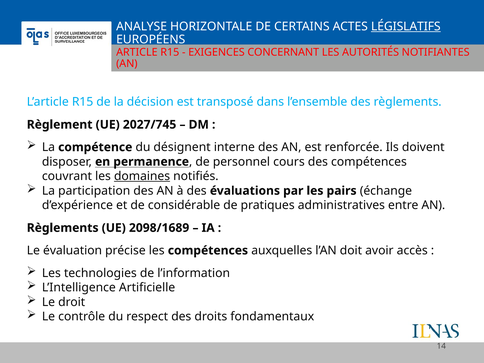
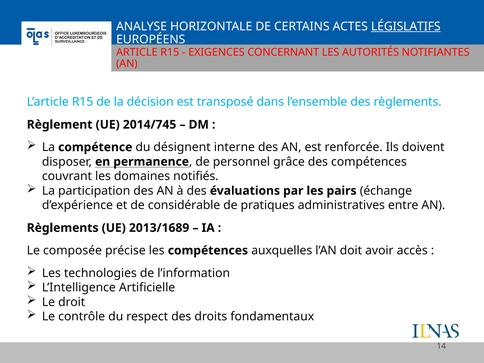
2027/745: 2027/745 -> 2014/745
cours: cours -> grâce
domaines underline: present -> none
2098/1689: 2098/1689 -> 2013/1689
évaluation: évaluation -> composée
